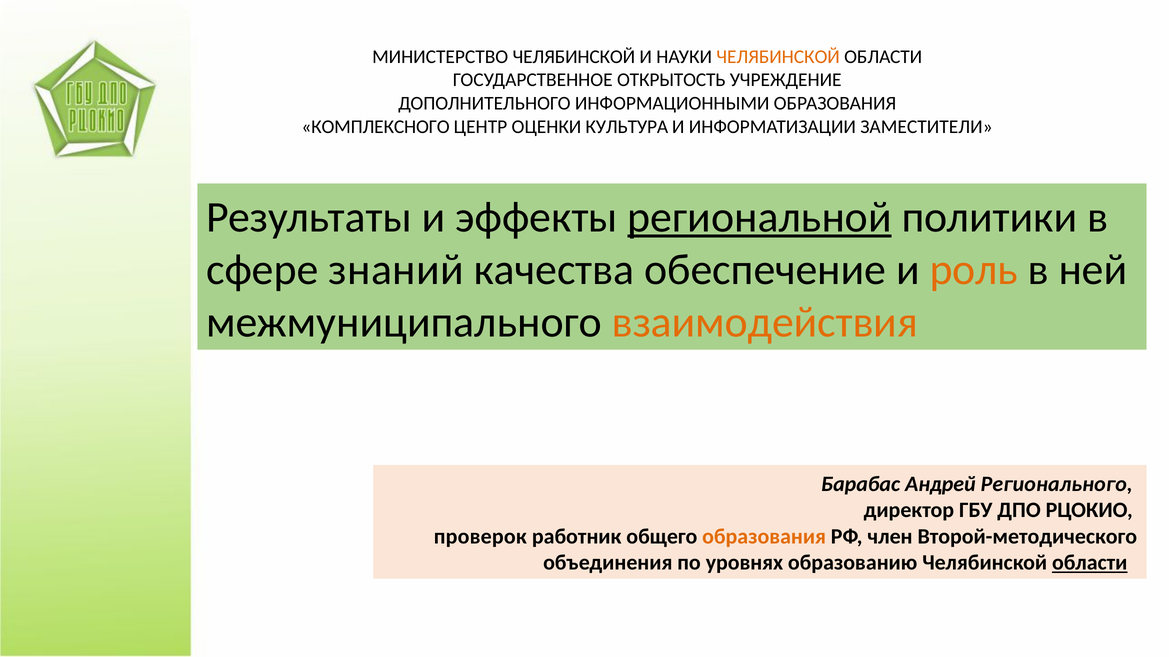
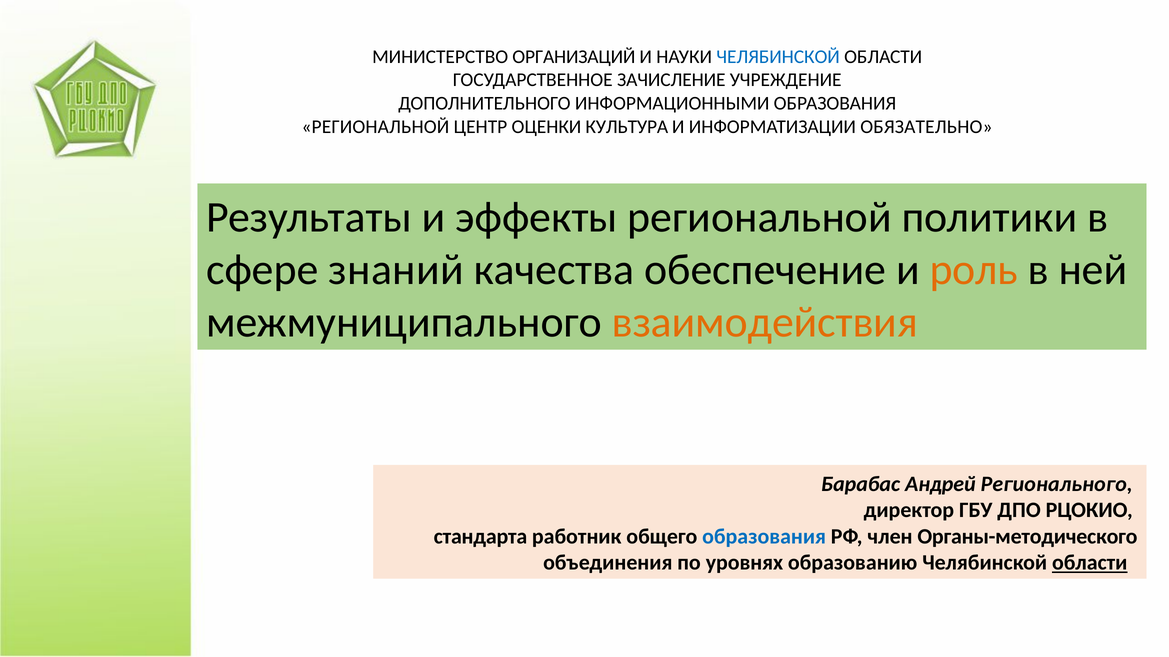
МИНИСТЕРСТВО ЧЕЛЯБИНСКОЙ: ЧЕЛЯБИНСКОЙ -> ОРГАНИЗАЦИЙ
ЧЕЛЯБИНСКОЙ at (778, 57) colour: orange -> blue
ОТКРЫТОСТЬ: ОТКРЫТОСТЬ -> ЗАЧИСЛЕНИЕ
КОМПЛЕКСНОГО at (376, 127): КОМПЛЕКСНОГО -> РЕГИОНАЛЬНОЙ
ЗАМЕСТИТЕЛИ: ЗАМЕСТИТЕЛИ -> ОБЯЗАТЕЛЬНО
региональной at (760, 217) underline: present -> none
проверок: проверок -> стандарта
образования at (764, 537) colour: orange -> blue
Второй-методического: Второй-методического -> Органы-методического
